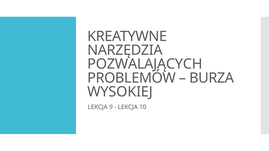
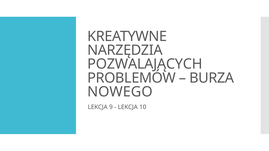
WYSOKIEJ: WYSOKIEJ -> NOWEGO
